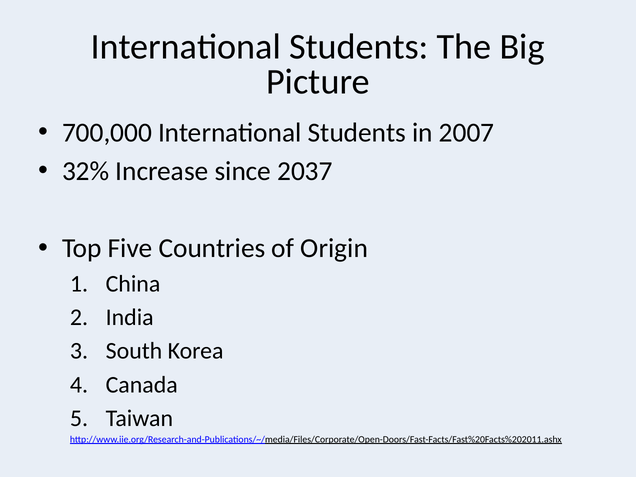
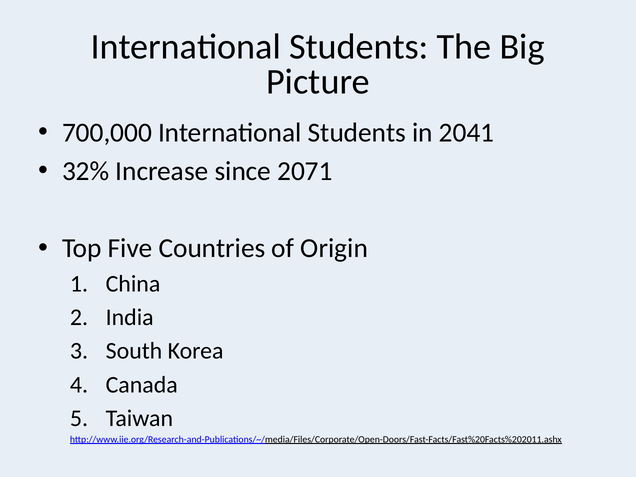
2007: 2007 -> 2041
2037: 2037 -> 2071
